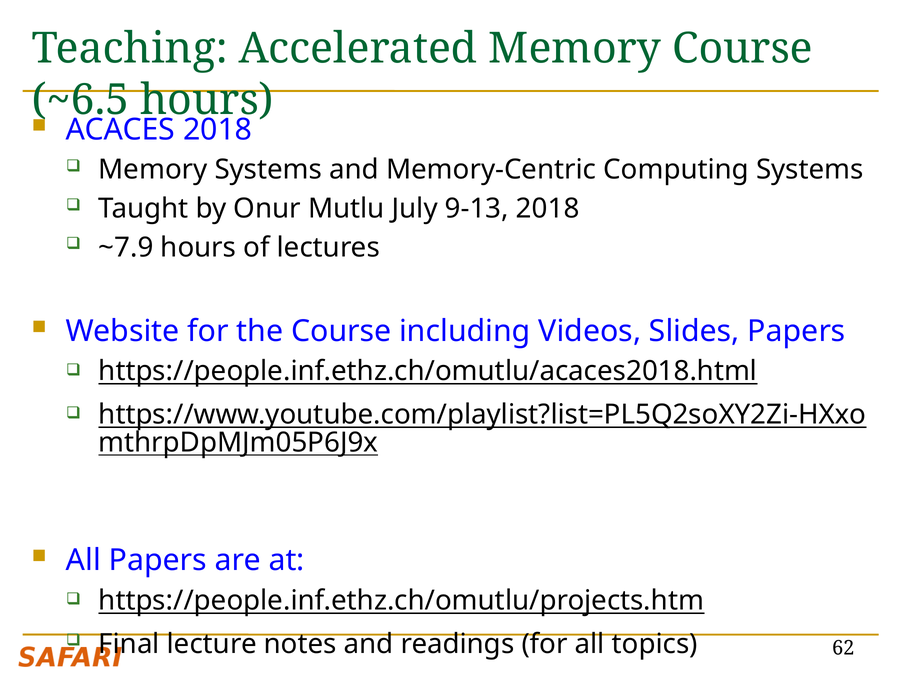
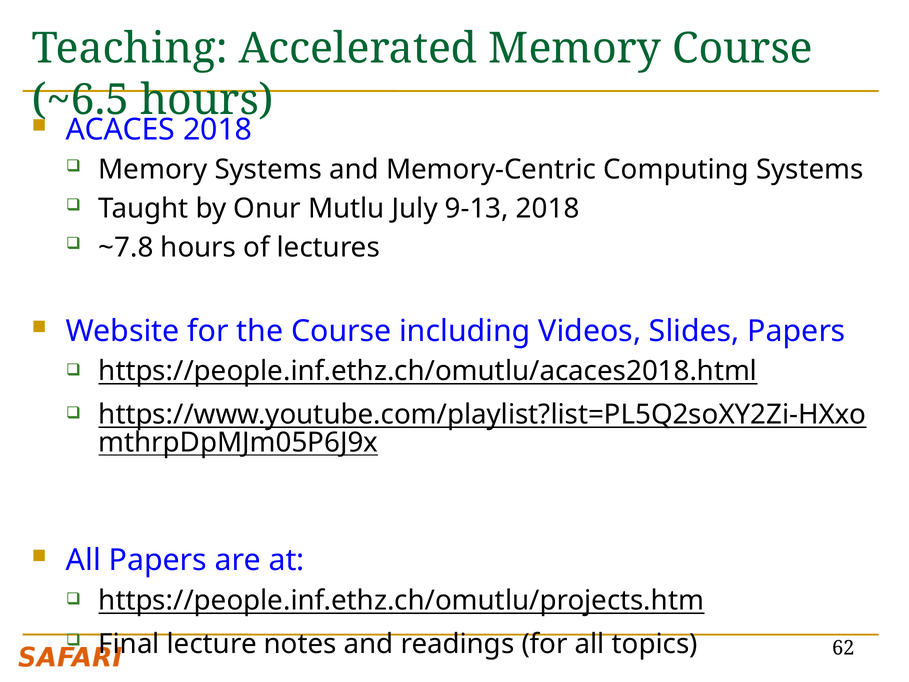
~7.9: ~7.9 -> ~7.8
